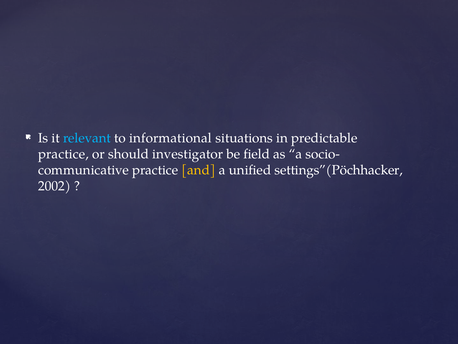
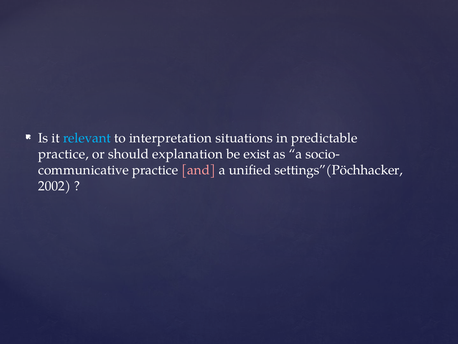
informational: informational -> interpretation
investigator: investigator -> explanation
field: field -> exist
and colour: yellow -> pink
